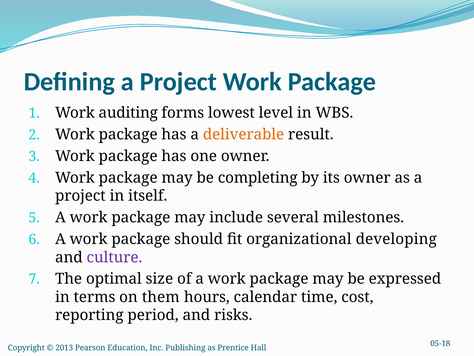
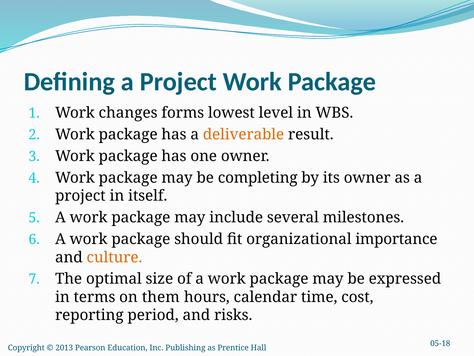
auditing: auditing -> changes
developing: developing -> importance
culture colour: purple -> orange
